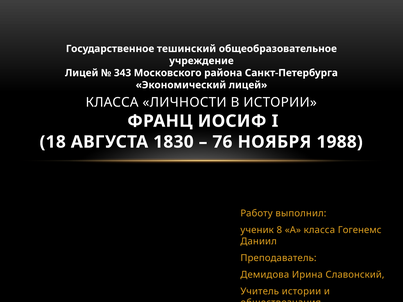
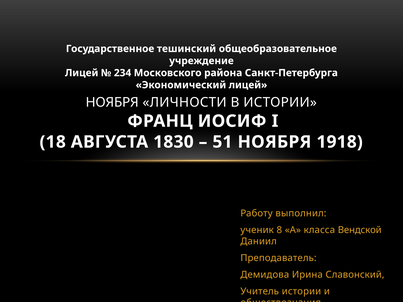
343: 343 -> 234
КЛАССА at (112, 102): КЛАССА -> НОЯБРЯ
76: 76 -> 51
1988: 1988 -> 1918
Гогенемс: Гогенемс -> Вендской
